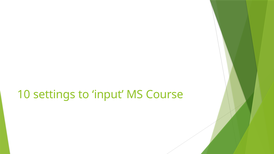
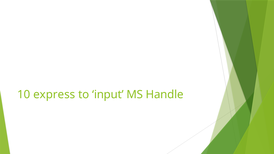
settings: settings -> express
Course: Course -> Handle
